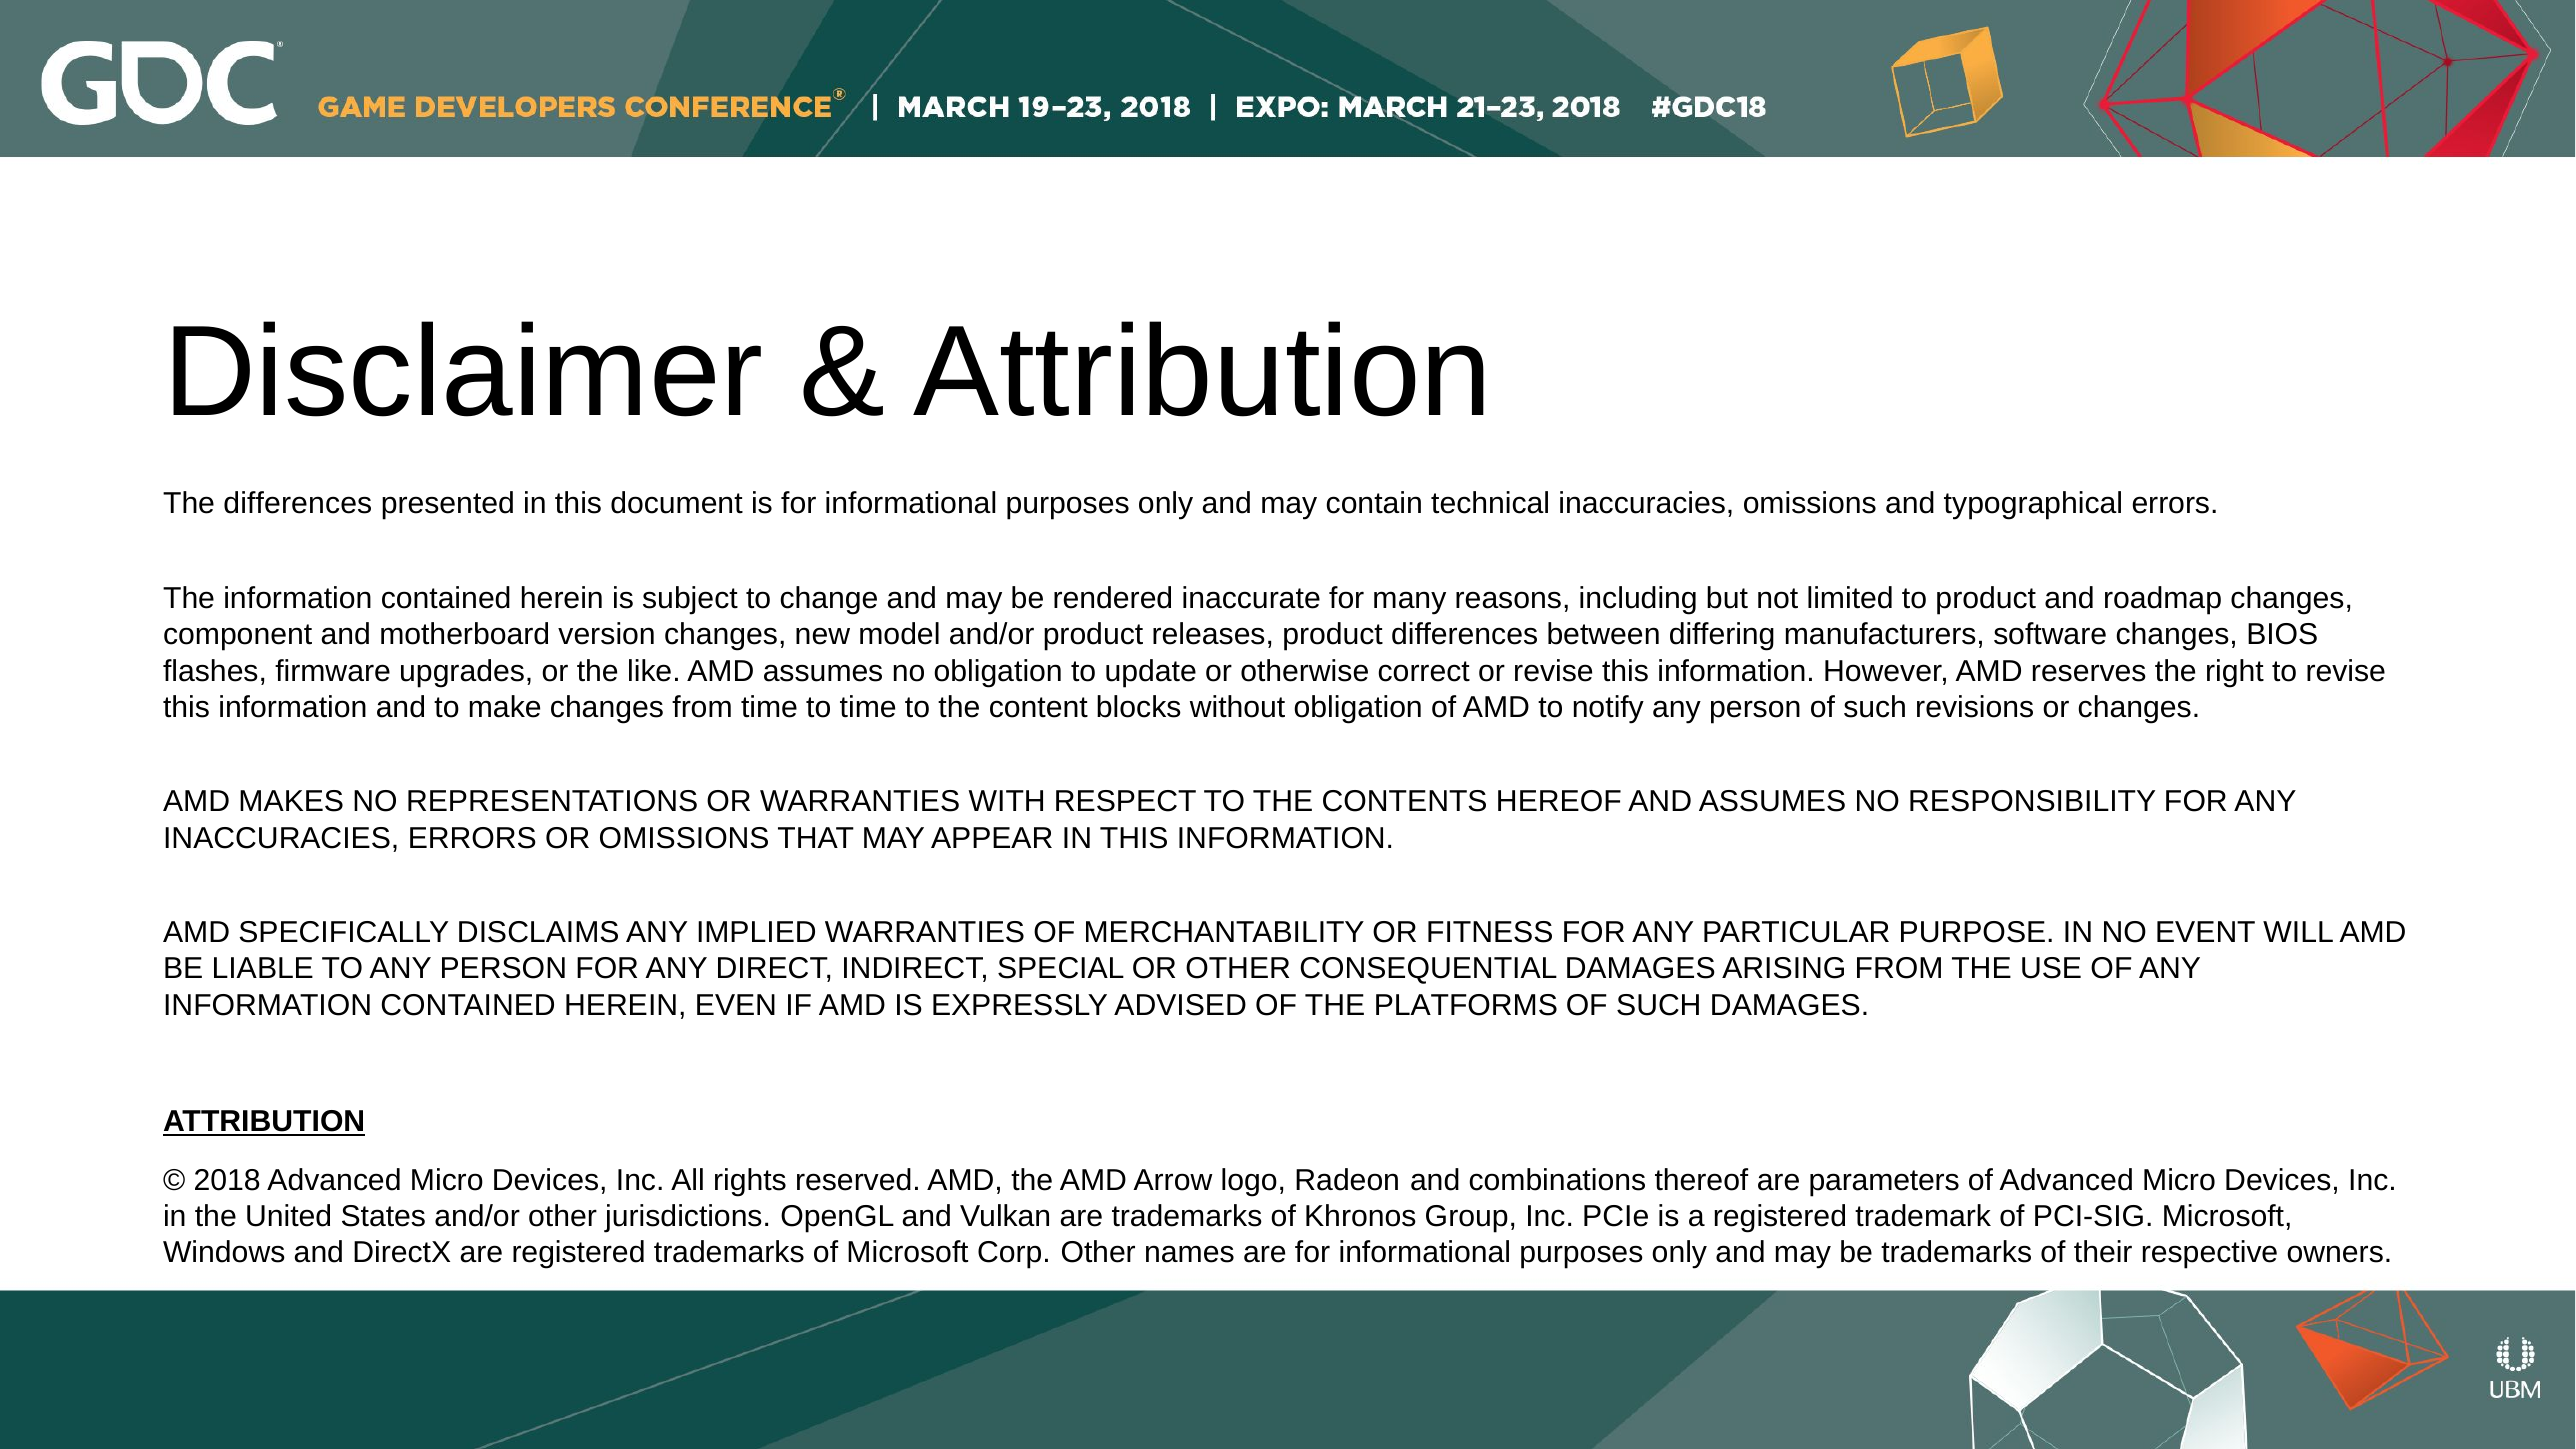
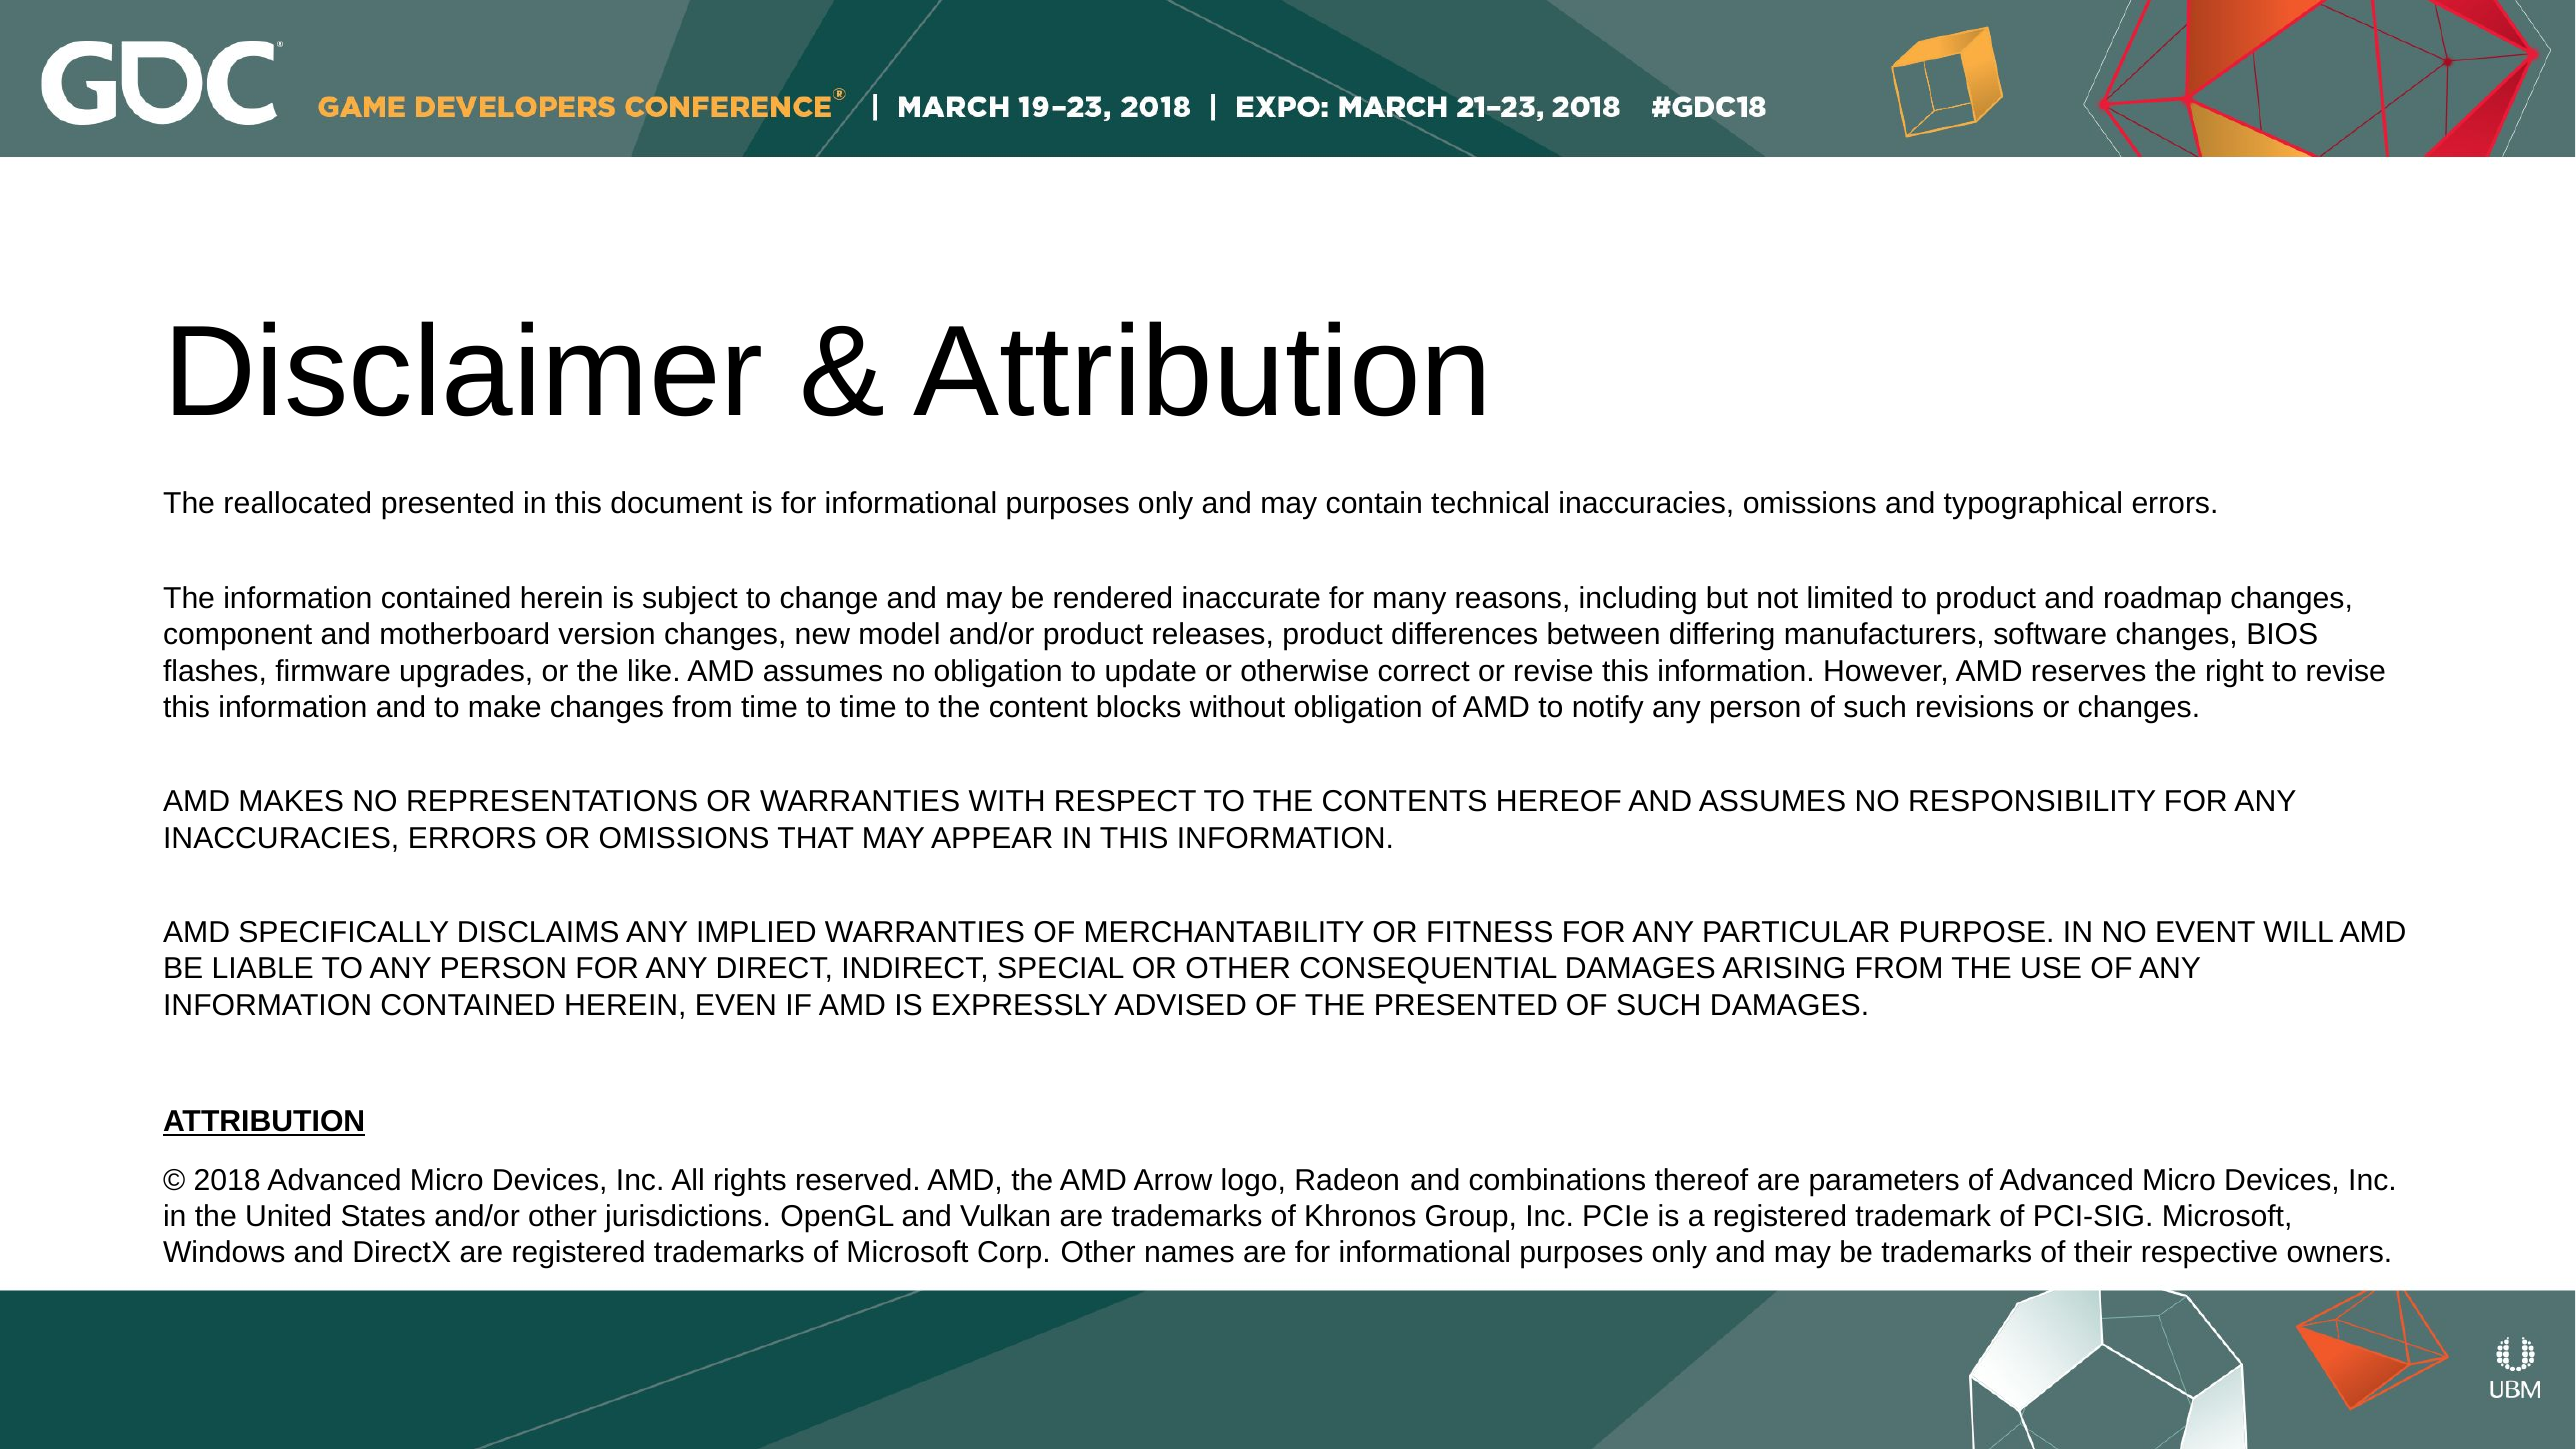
The differences: differences -> reallocated
THE PLATFORMS: PLATFORMS -> PRESENTED
